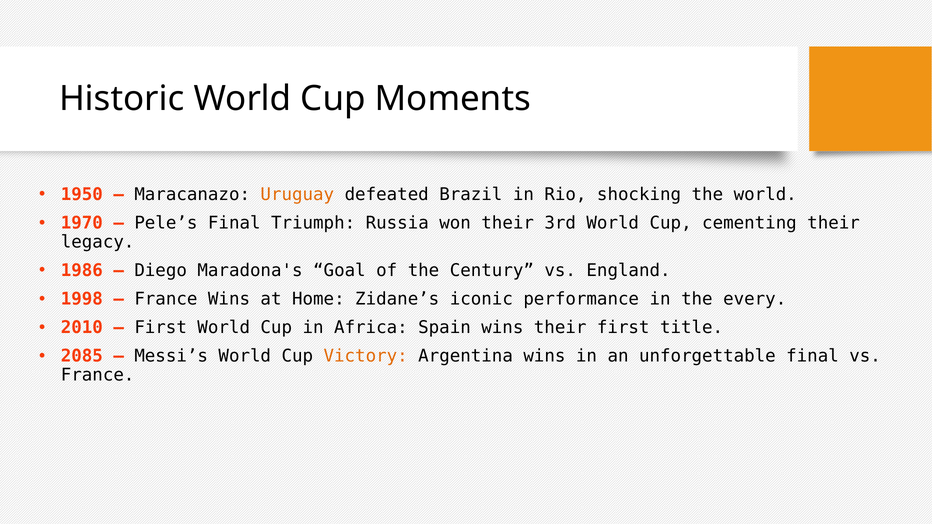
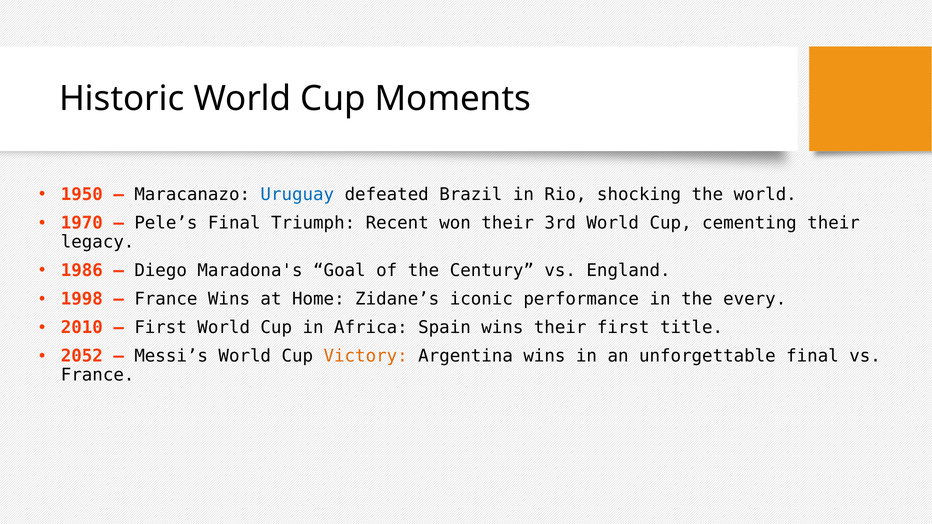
Uruguay colour: orange -> blue
Russia: Russia -> Recent
2085: 2085 -> 2052
